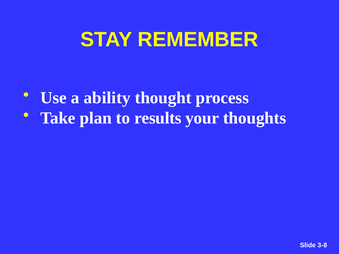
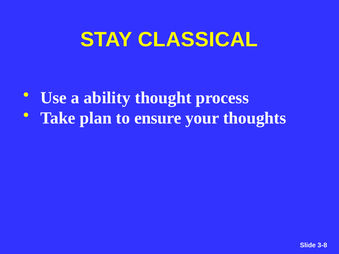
REMEMBER: REMEMBER -> CLASSICAL
results: results -> ensure
